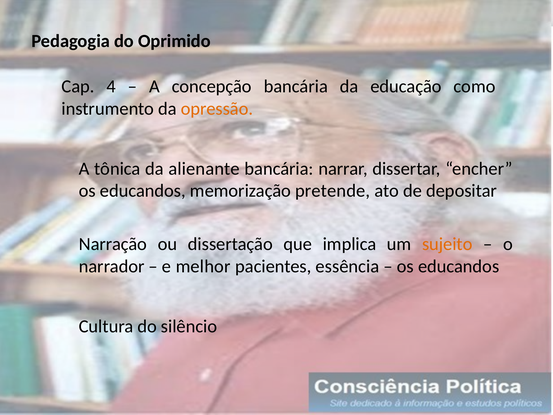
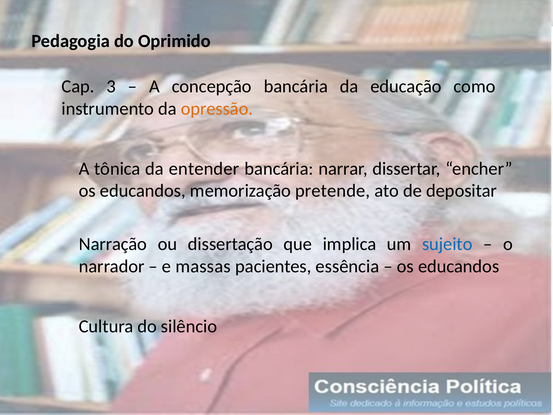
4: 4 -> 3
alienante: alienante -> entender
sujeito colour: orange -> blue
melhor: melhor -> massas
